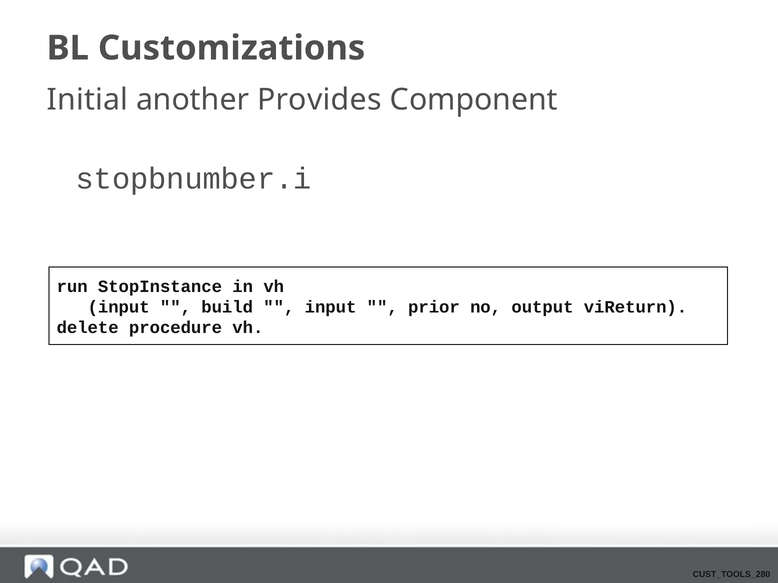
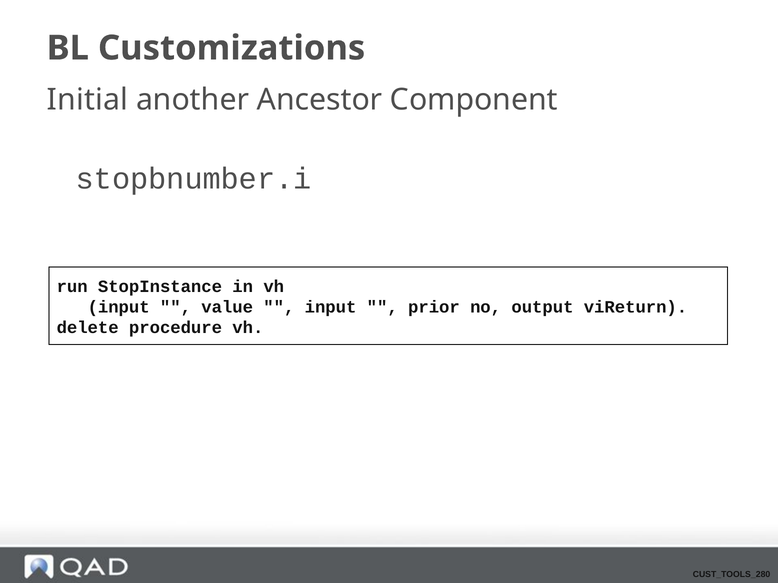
Provides: Provides -> Ancestor
build: build -> value
